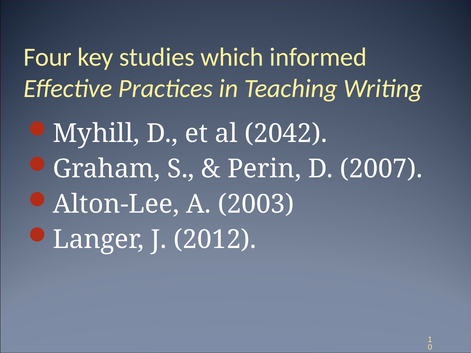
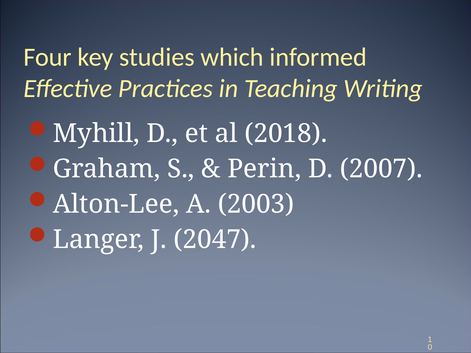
2042: 2042 -> 2018
2012: 2012 -> 2047
